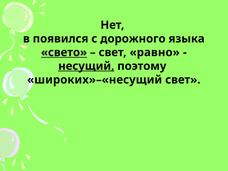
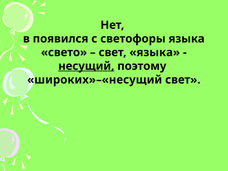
дорожного: дорожного -> светофоры
свето underline: present -> none
свет равно: равно -> языка
